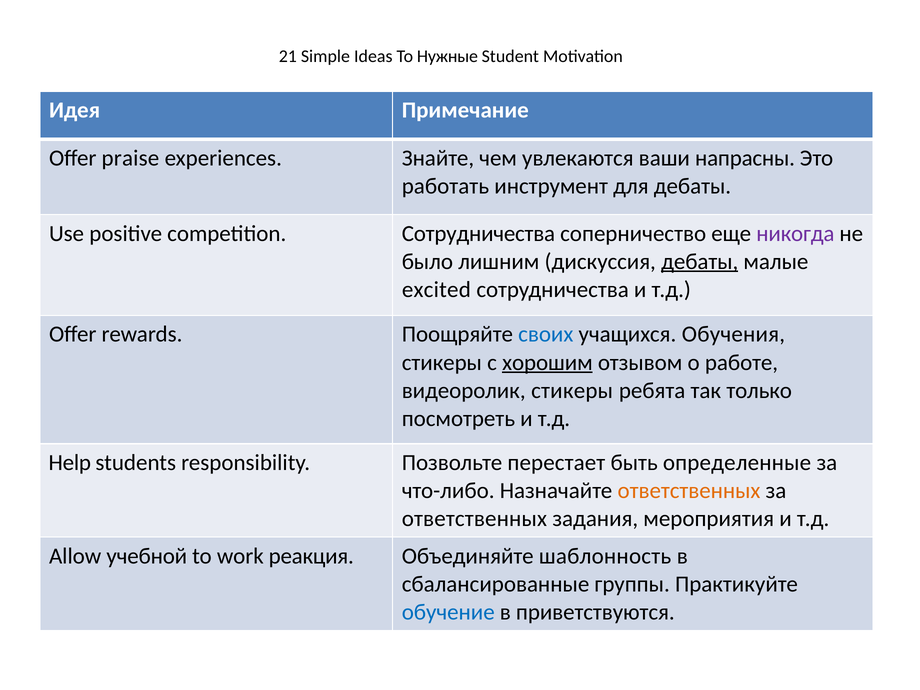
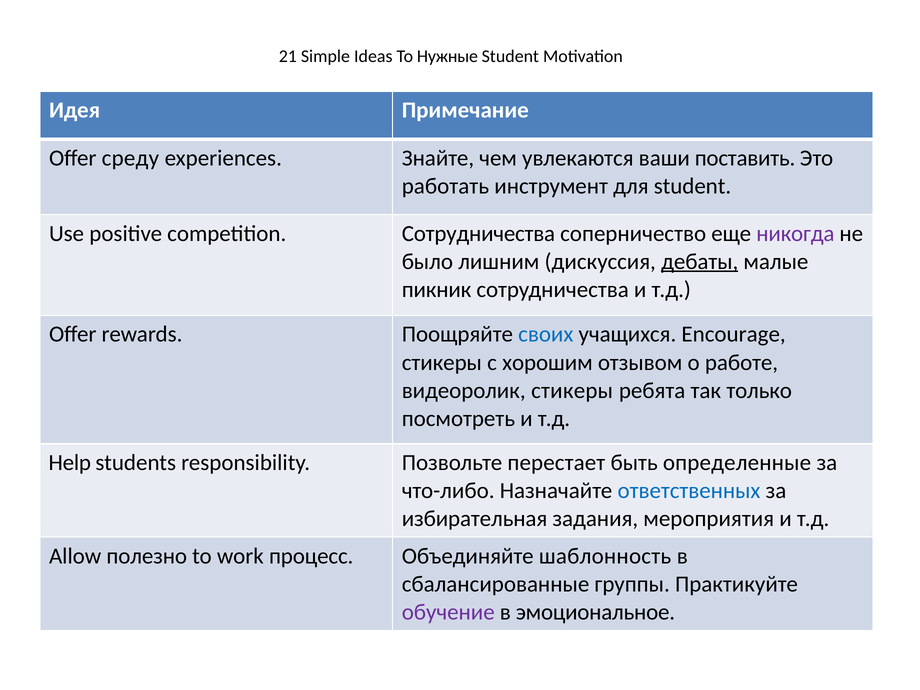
praise: praise -> среду
напрасны: напрасны -> поставить
для дебаты: дебаты -> student
excited: excited -> пикник
Обучения: Обучения -> Encourage
хорошим underline: present -> none
ответственных at (689, 491) colour: orange -> blue
ответственных at (474, 519): ответственных -> избирательная
учебной: учебной -> полезно
реакция: реакция -> процесс
обучение colour: blue -> purple
приветствуются: приветствуются -> эмоциональное
